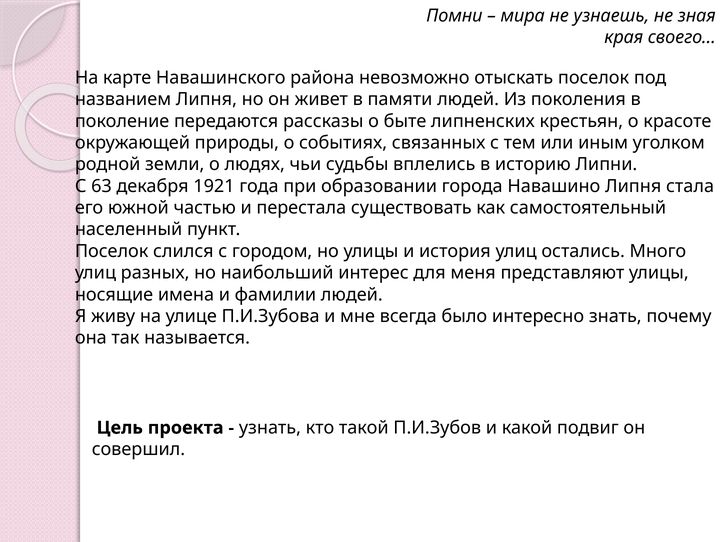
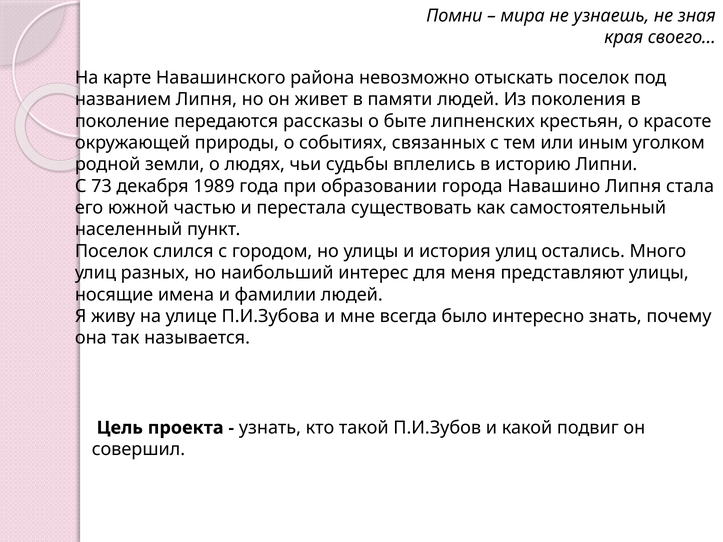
63: 63 -> 73
1921: 1921 -> 1989
